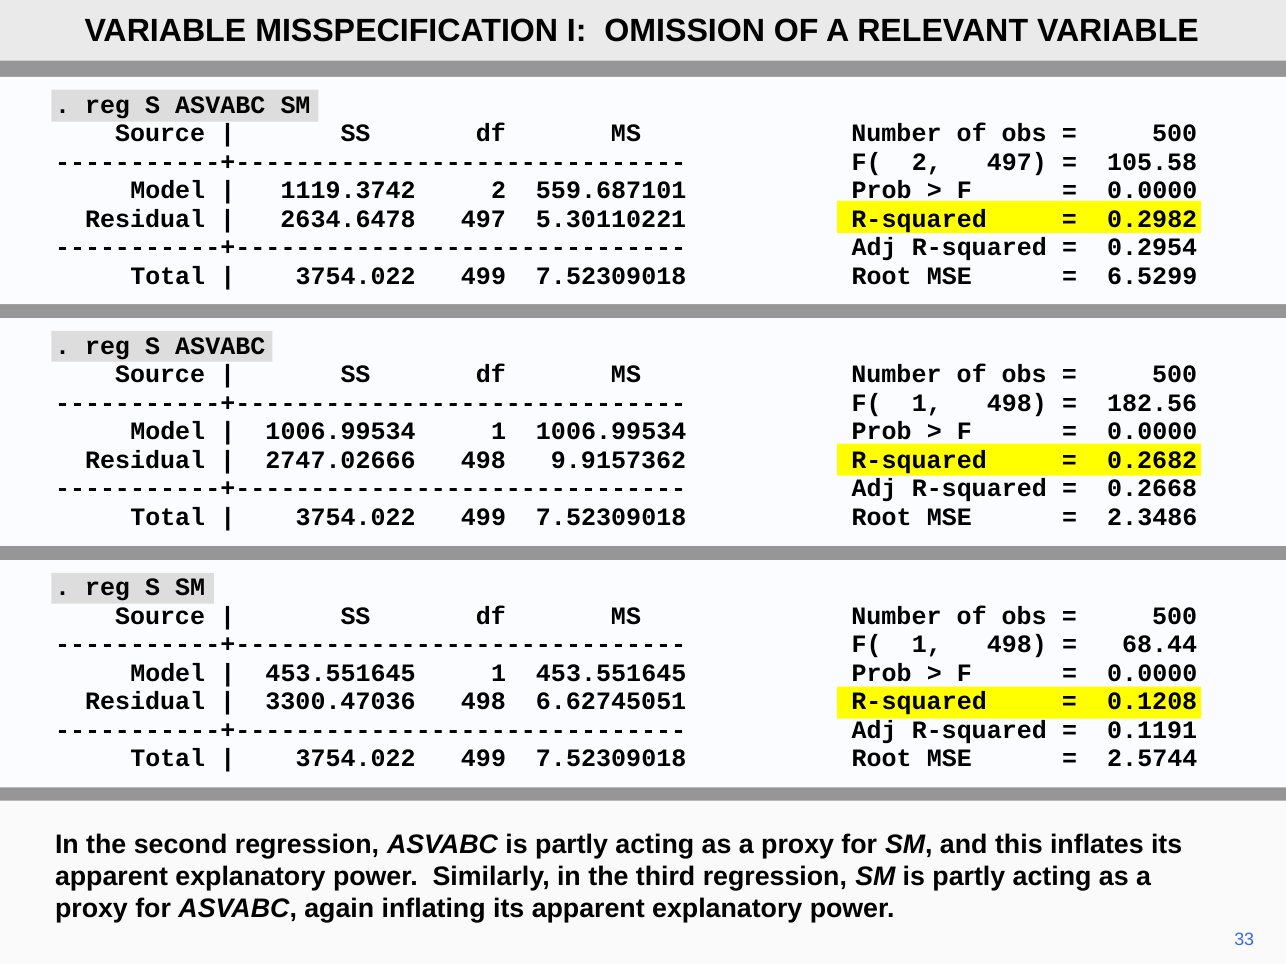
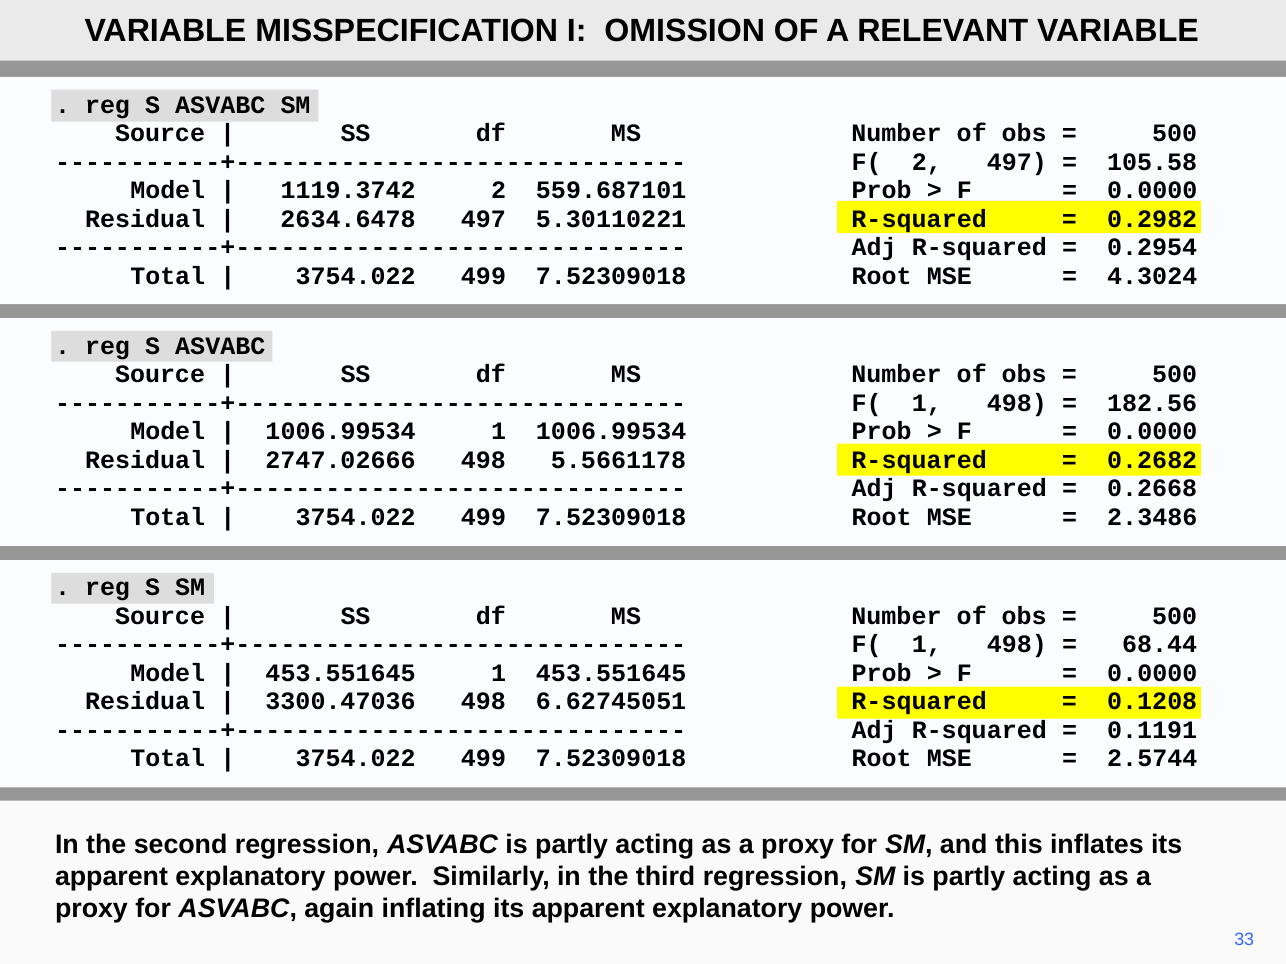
6.5299: 6.5299 -> 4.3024
9.9157362: 9.9157362 -> 5.5661178
